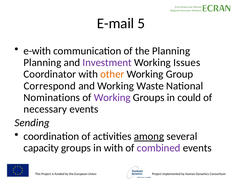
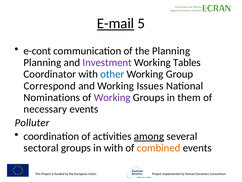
E-mail underline: none -> present
e-with: e-with -> e-cont
Issues: Issues -> Tables
other colour: orange -> blue
Waste: Waste -> Issues
could: could -> them
Sending: Sending -> Polluter
capacity: capacity -> sectoral
combined colour: purple -> orange
